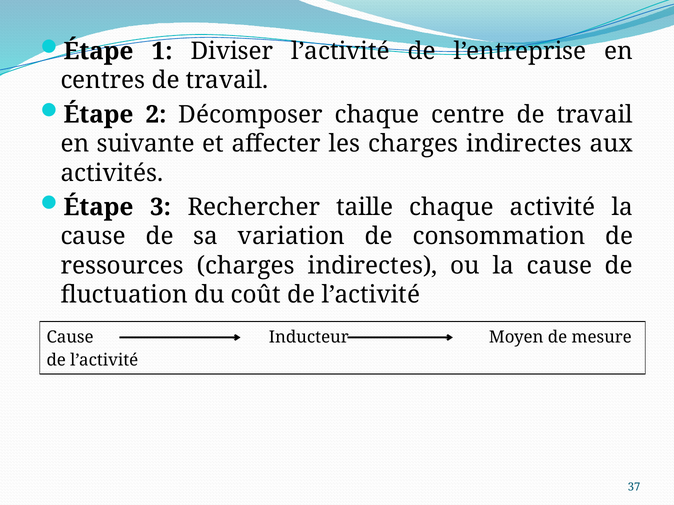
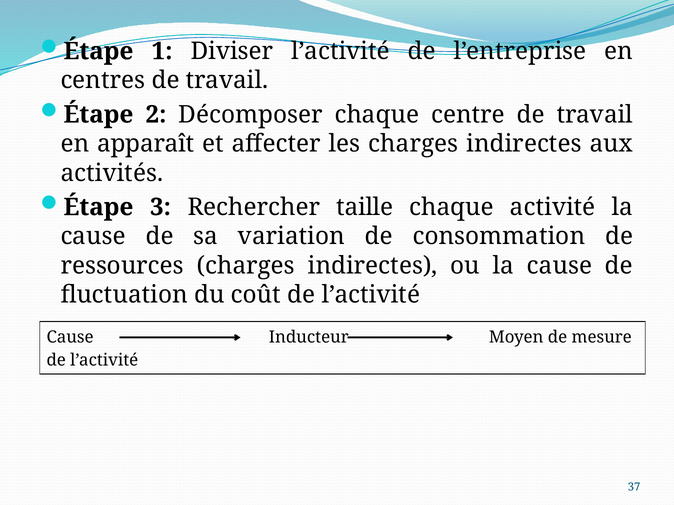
suivante: suivante -> apparaît
